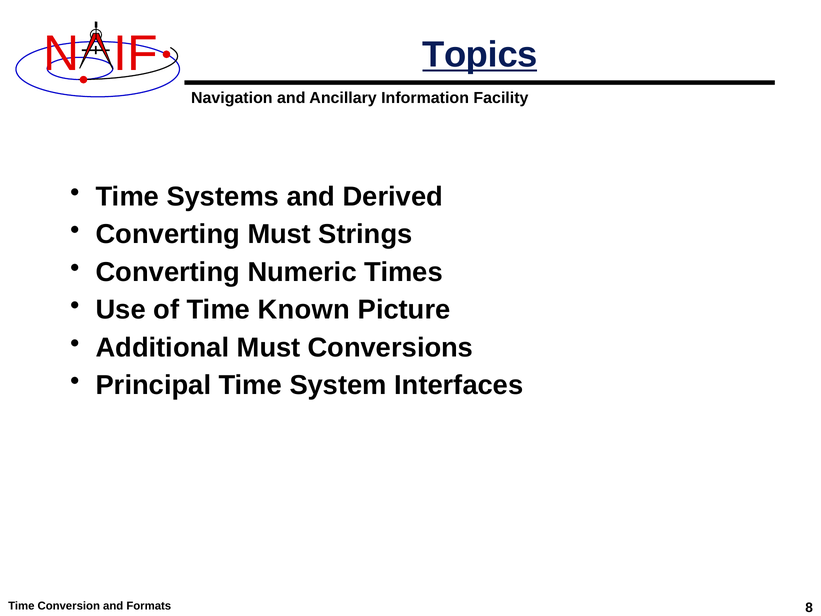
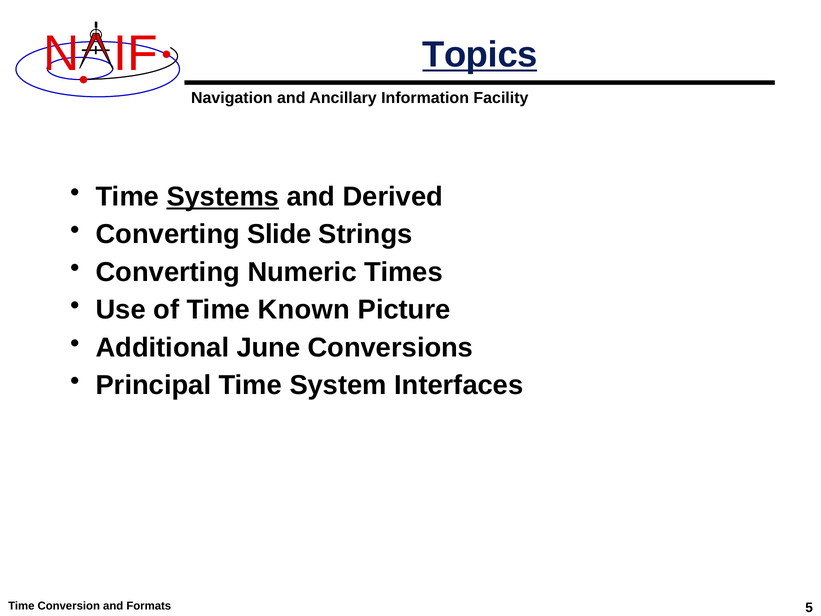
Systems underline: none -> present
Converting Must: Must -> Slide
Additional Must: Must -> June
8: 8 -> 5
